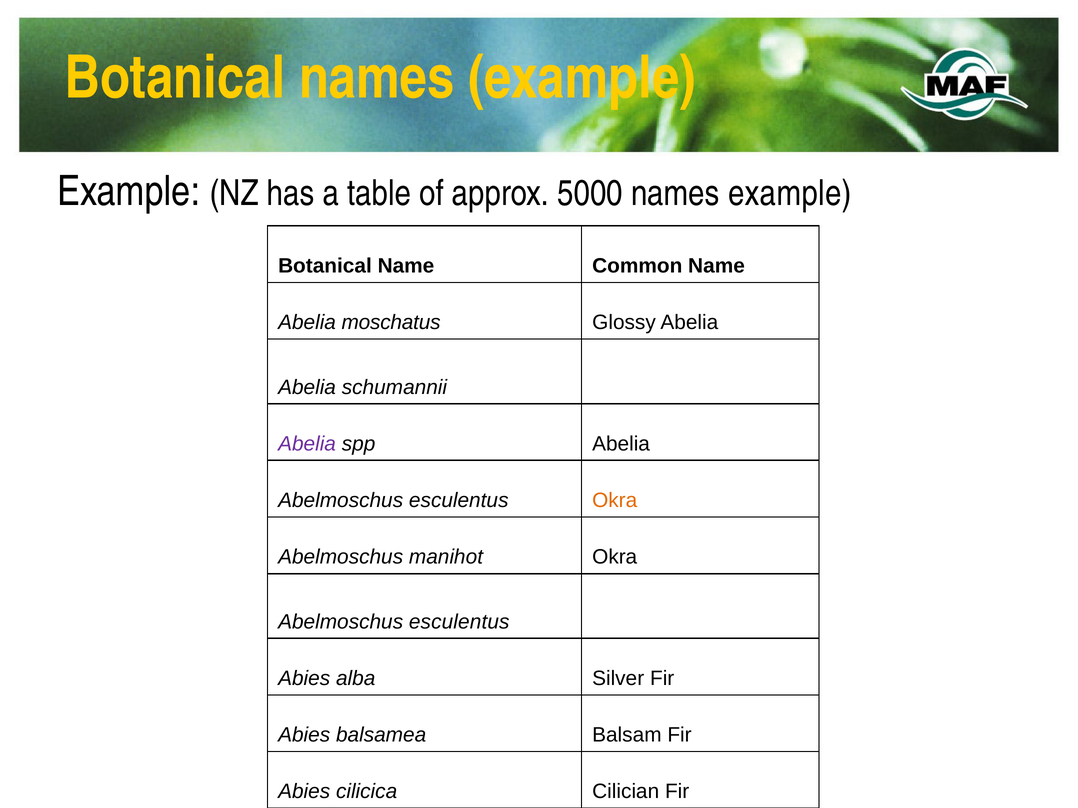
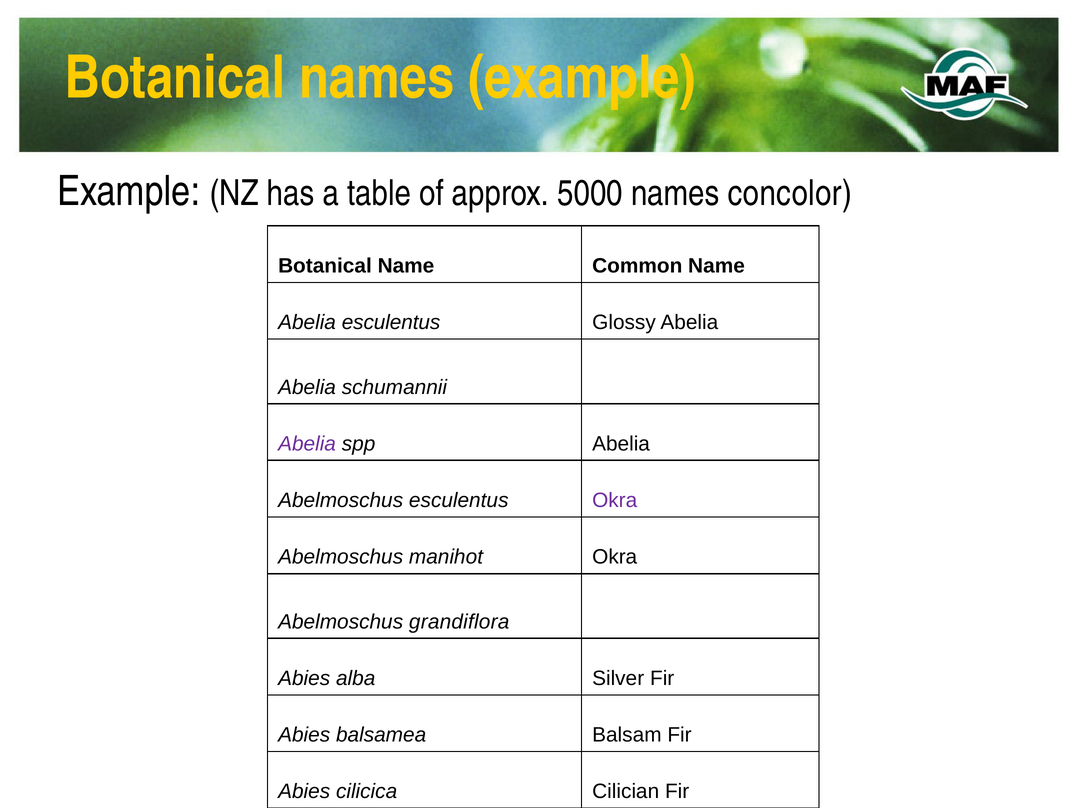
5000 names example: example -> concolor
Abelia moschatus: moschatus -> esculentus
Okra at (615, 501) colour: orange -> purple
esculentus at (459, 622): esculentus -> grandiflora
